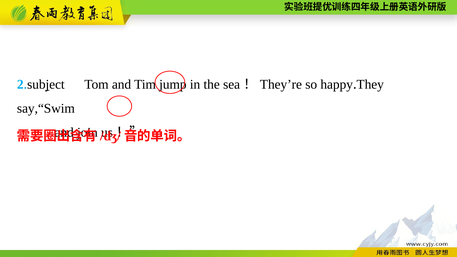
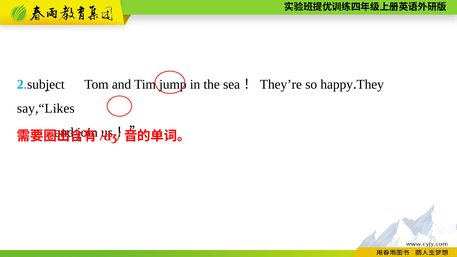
say,“Swim: say,“Swim -> say,“Likes
